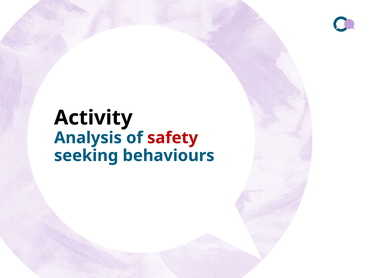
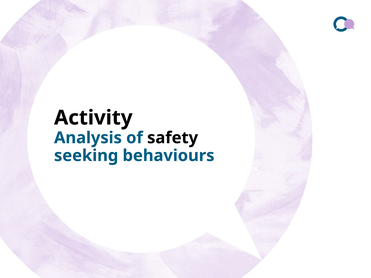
safety colour: red -> black
